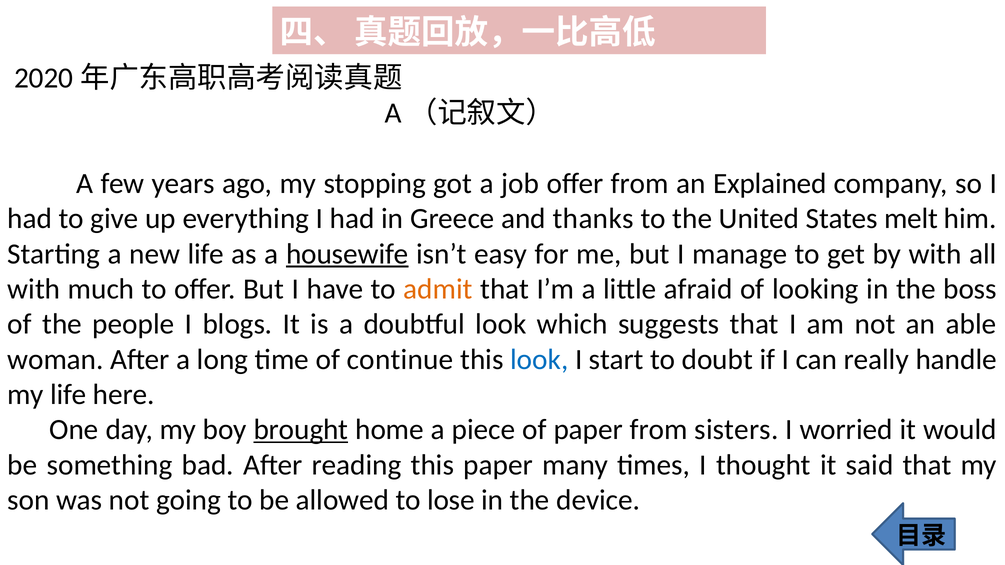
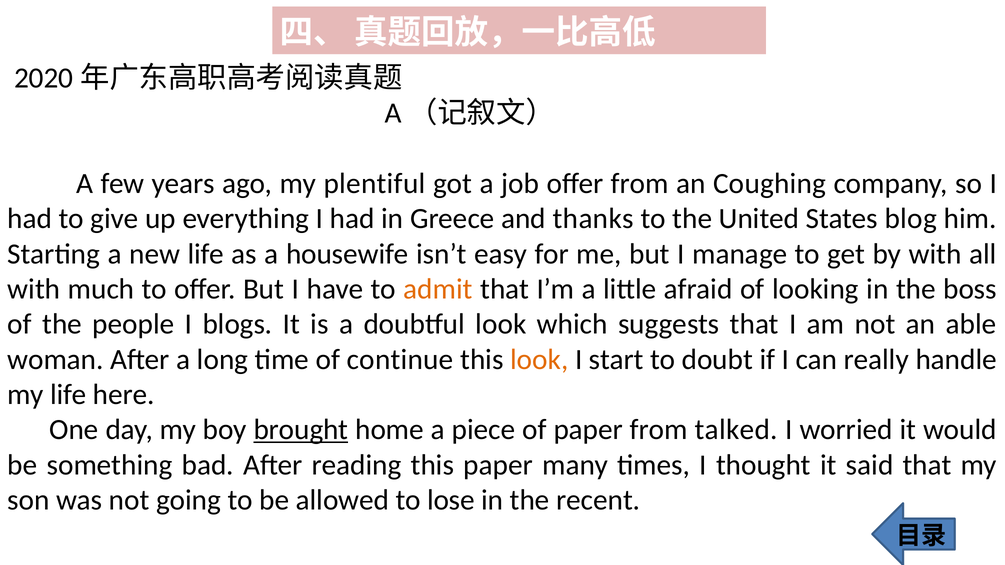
stopping: stopping -> plentiful
Explained: Explained -> Coughing
melt: melt -> blog
housewife underline: present -> none
look at (539, 360) colour: blue -> orange
sisters: sisters -> talked
device: device -> recent
